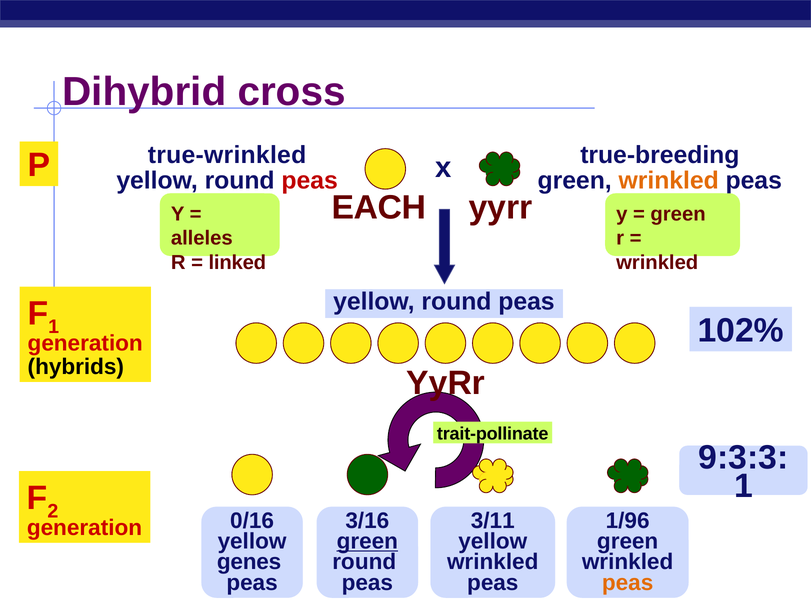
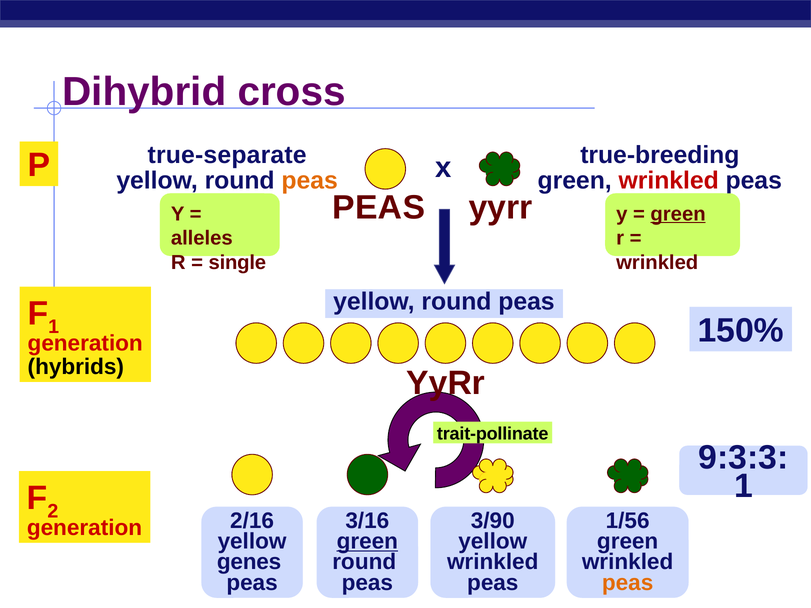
true-wrinkled: true-wrinkled -> true-separate
peas at (310, 181) colour: red -> orange
wrinkled at (669, 181) colour: orange -> red
EACH at (379, 208): EACH -> PEAS
green at (678, 214) underline: none -> present
linked: linked -> single
102%: 102% -> 150%
0/16: 0/16 -> 2/16
3/11: 3/11 -> 3/90
1/96: 1/96 -> 1/56
